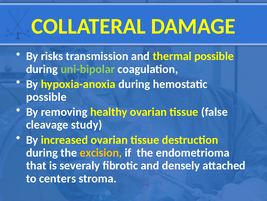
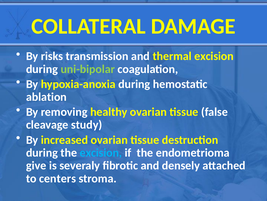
thermal possible: possible -> excision
possible at (46, 97): possible -> ablation
excision at (101, 152) colour: yellow -> light blue
that: that -> give
